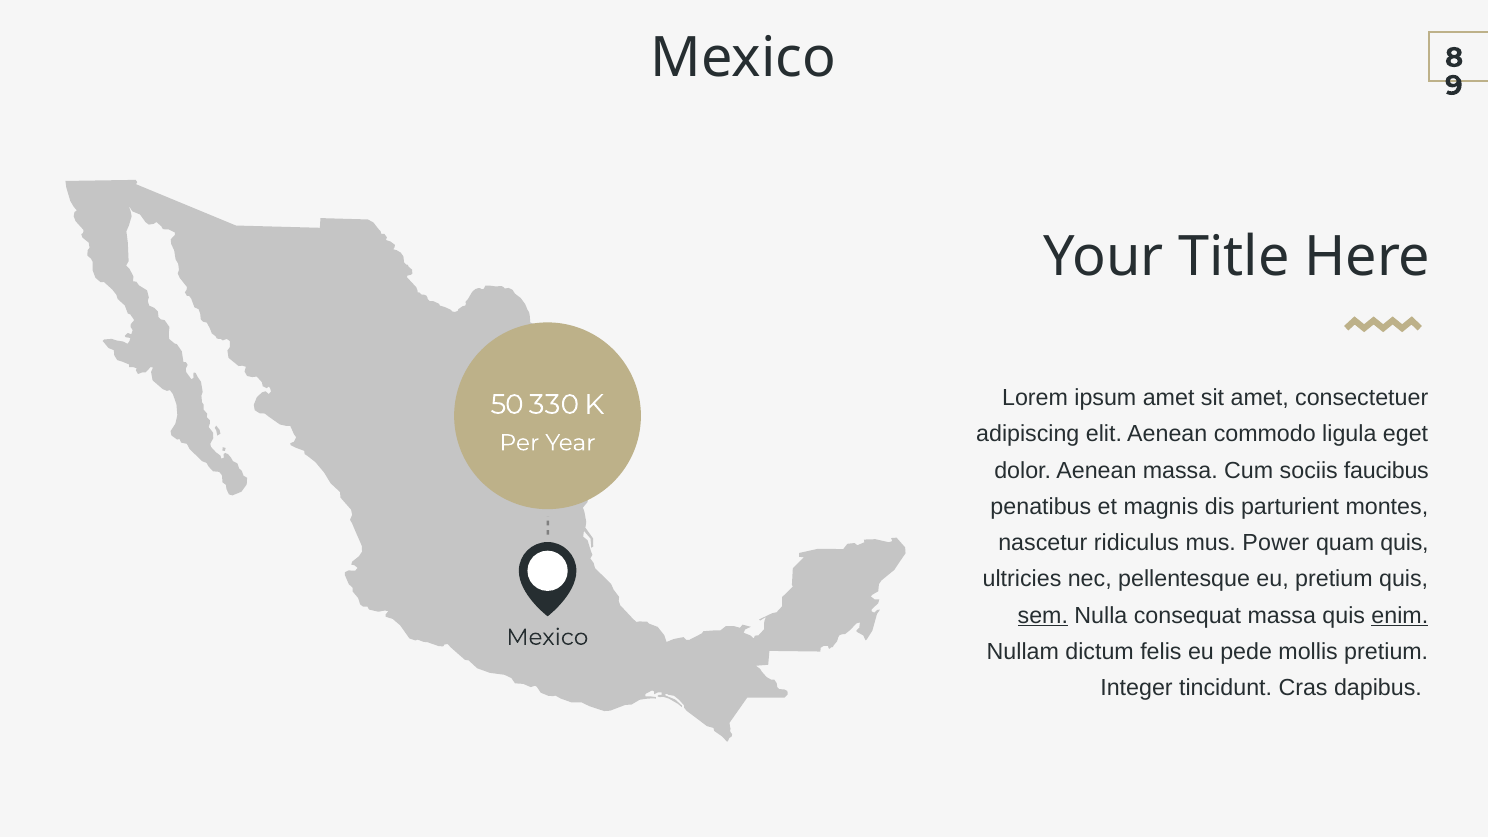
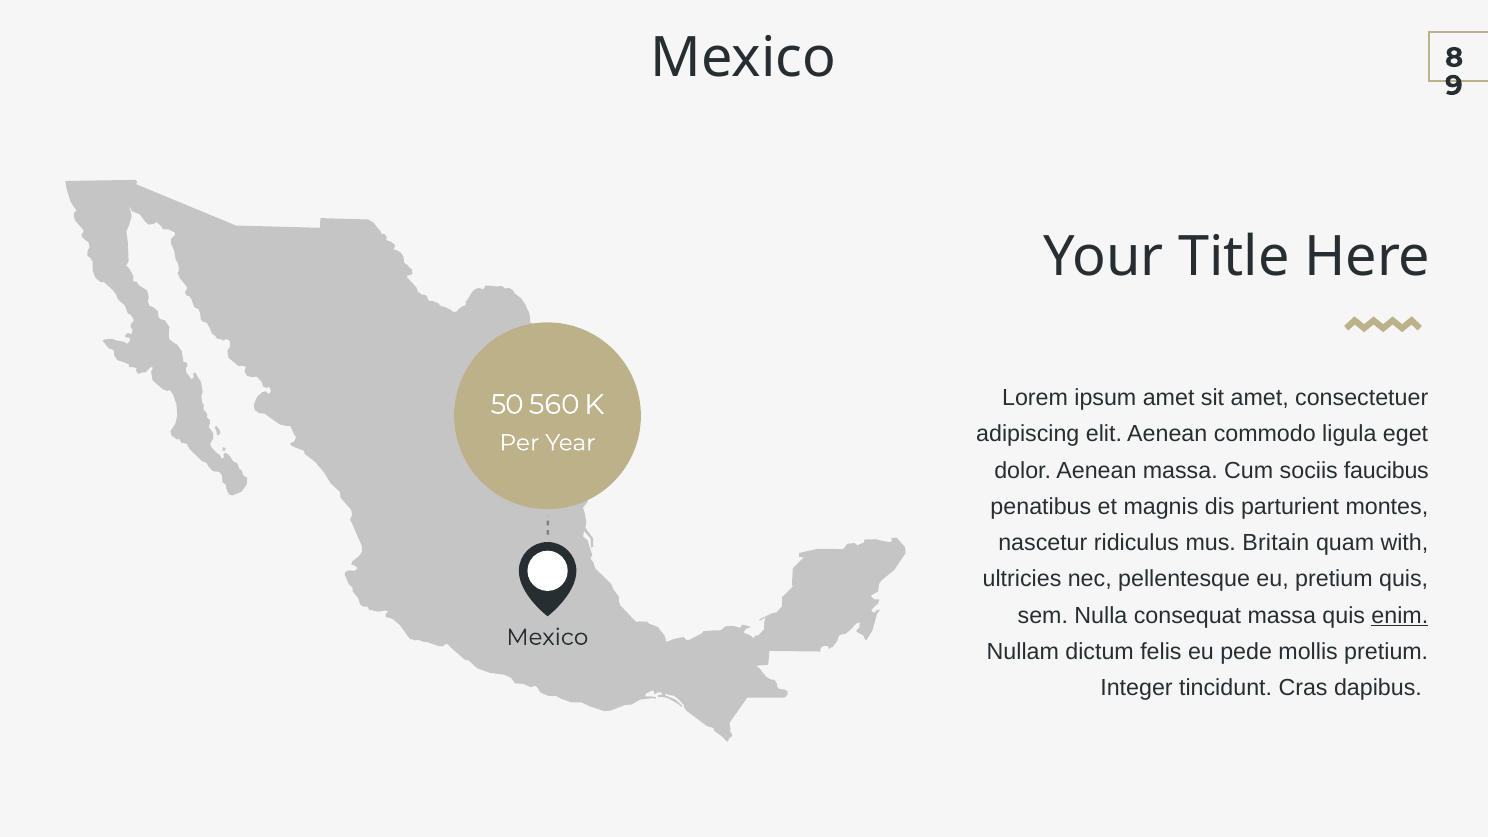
330: 330 -> 560
Power: Power -> Britain
quam quis: quis -> with
sem underline: present -> none
